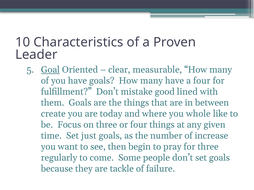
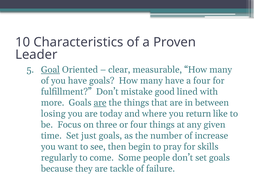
them: them -> more
are at (100, 103) underline: none -> present
create: create -> losing
whole: whole -> return
for three: three -> skills
